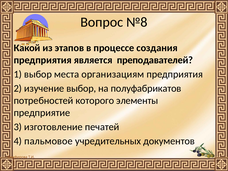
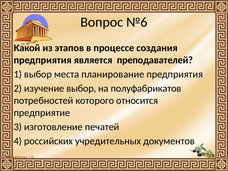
№8: №8 -> №6
организациям: организациям -> планирование
элементы: элементы -> относится
пальмовое: пальмовое -> российских
